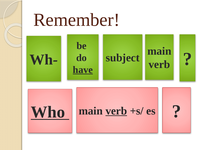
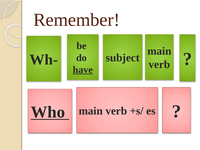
verb at (116, 111) underline: present -> none
